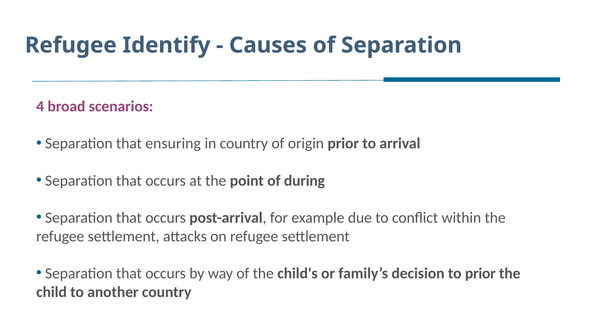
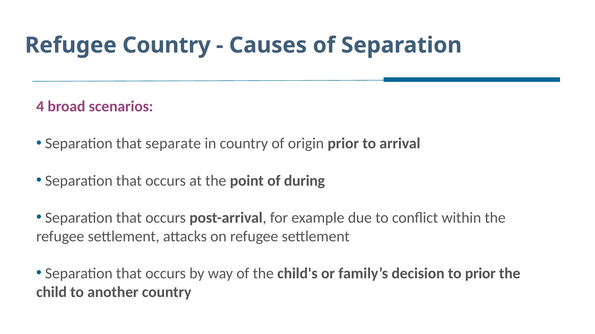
Refugee Identify: Identify -> Country
ensuring: ensuring -> separate
